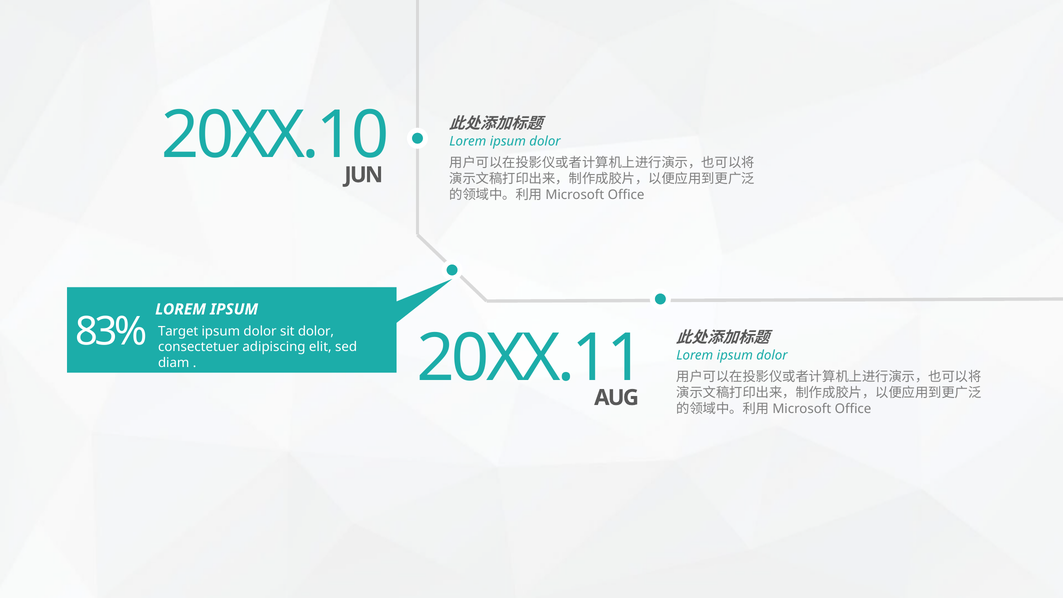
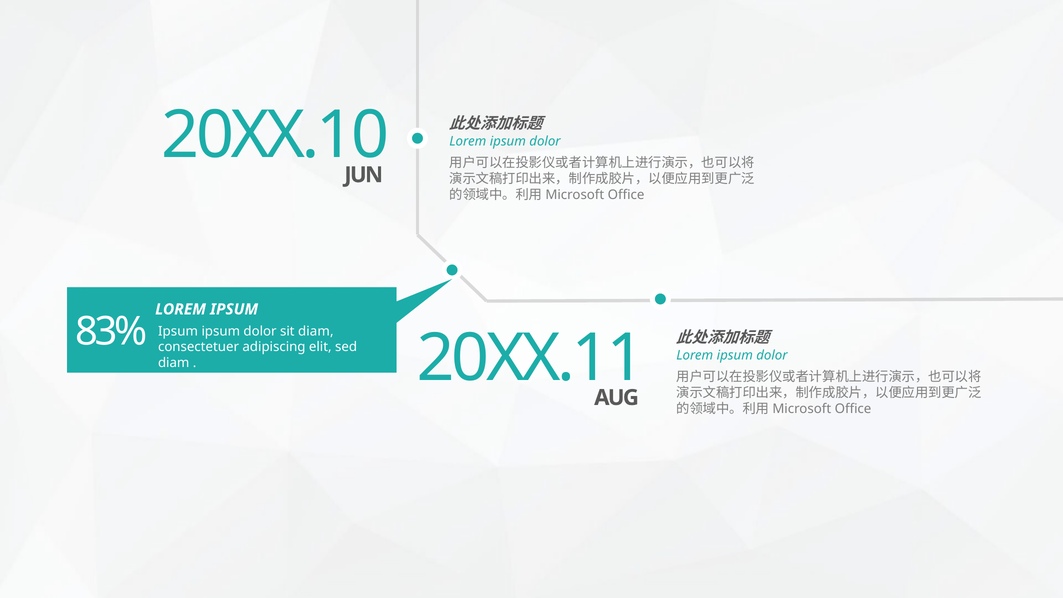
Target at (178, 331): Target -> Ipsum
sit dolor: dolor -> diam
